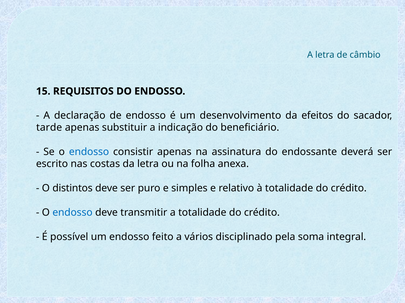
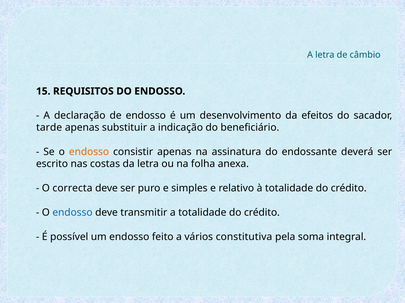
endosso at (89, 152) colour: blue -> orange
distintos: distintos -> correcta
disciplinado: disciplinado -> constitutiva
